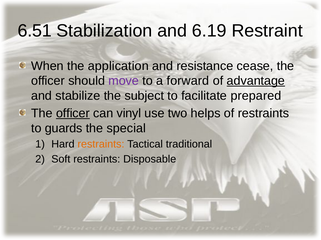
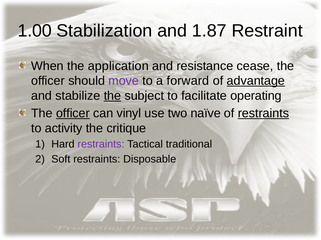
6.51: 6.51 -> 1.00
6.19: 6.19 -> 1.87
the at (112, 96) underline: none -> present
prepared: prepared -> operating
helps: helps -> naïve
restraints at (263, 114) underline: none -> present
guards: guards -> activity
special: special -> critique
restraints at (101, 145) colour: orange -> purple
